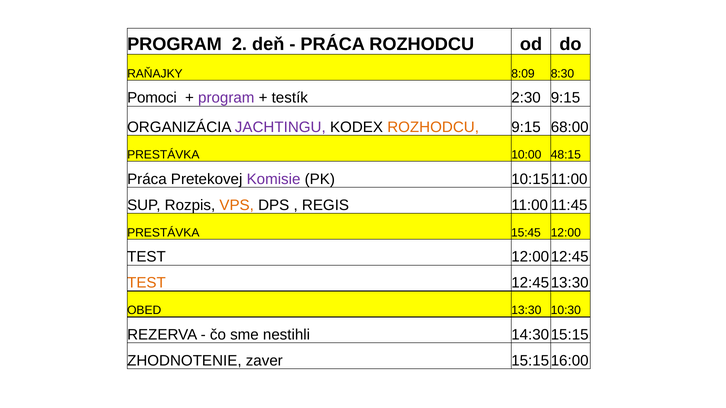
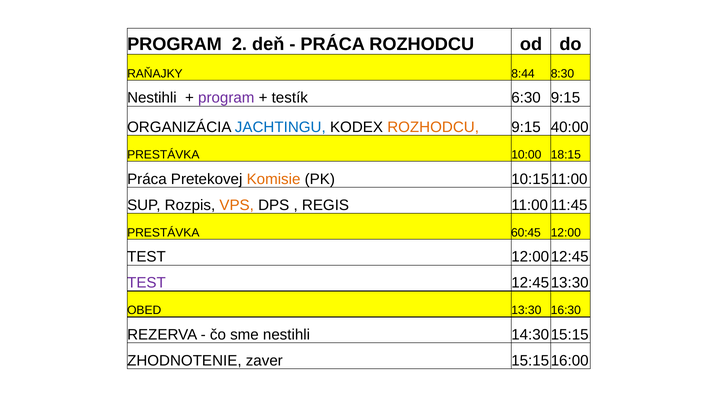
8:09: 8:09 -> 8:44
Pomoci at (152, 98): Pomoci -> Nestihli
2:30: 2:30 -> 6:30
JACHTINGU colour: purple -> blue
68:00: 68:00 -> 40:00
48:15: 48:15 -> 18:15
Komisie colour: purple -> orange
15:45: 15:45 -> 60:45
TEST at (146, 283) colour: orange -> purple
10:30: 10:30 -> 16:30
